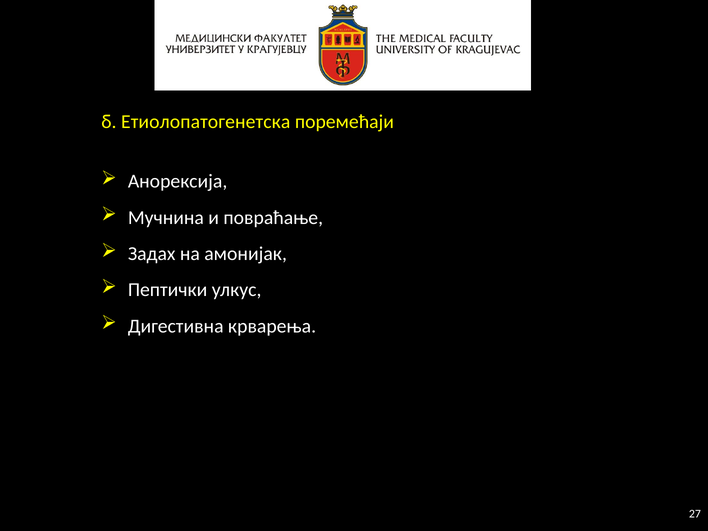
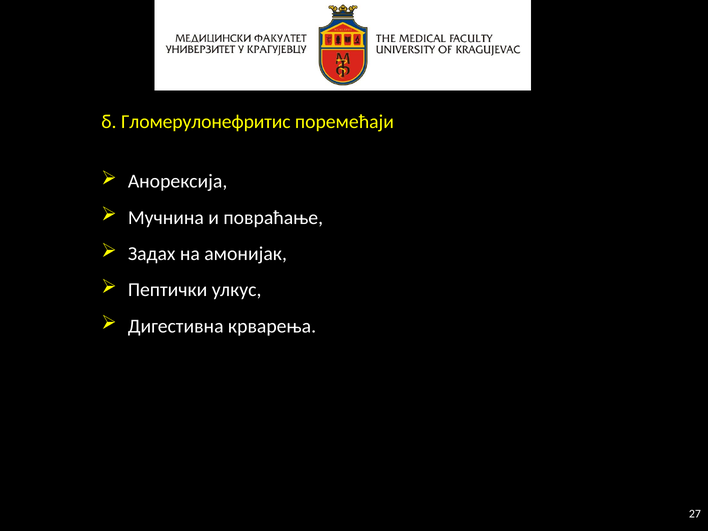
Етиолопатогенетска: Етиолопатогенетска -> Гломерулонефритис
